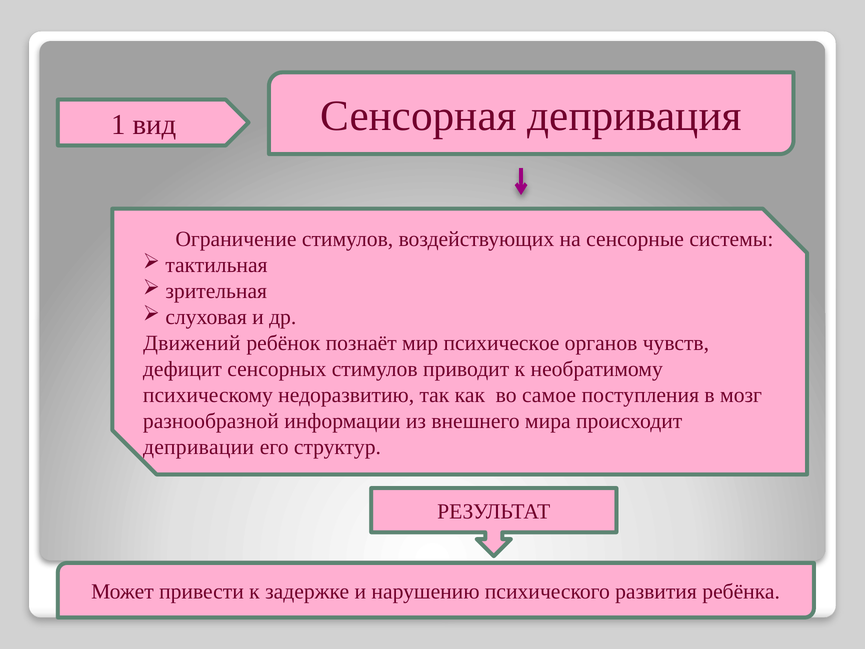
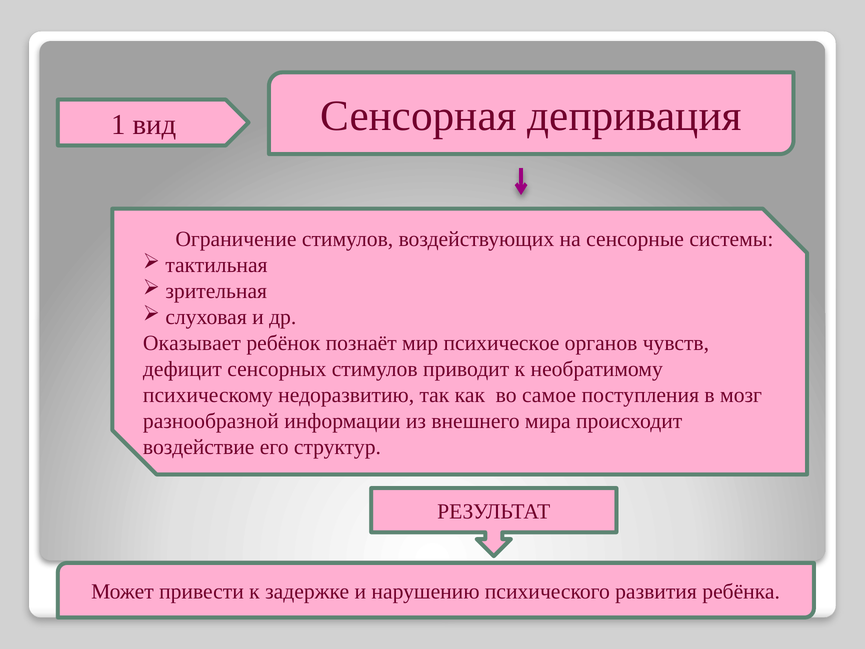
Движений: Движений -> Оказывает
депривации: депривации -> воздействие
